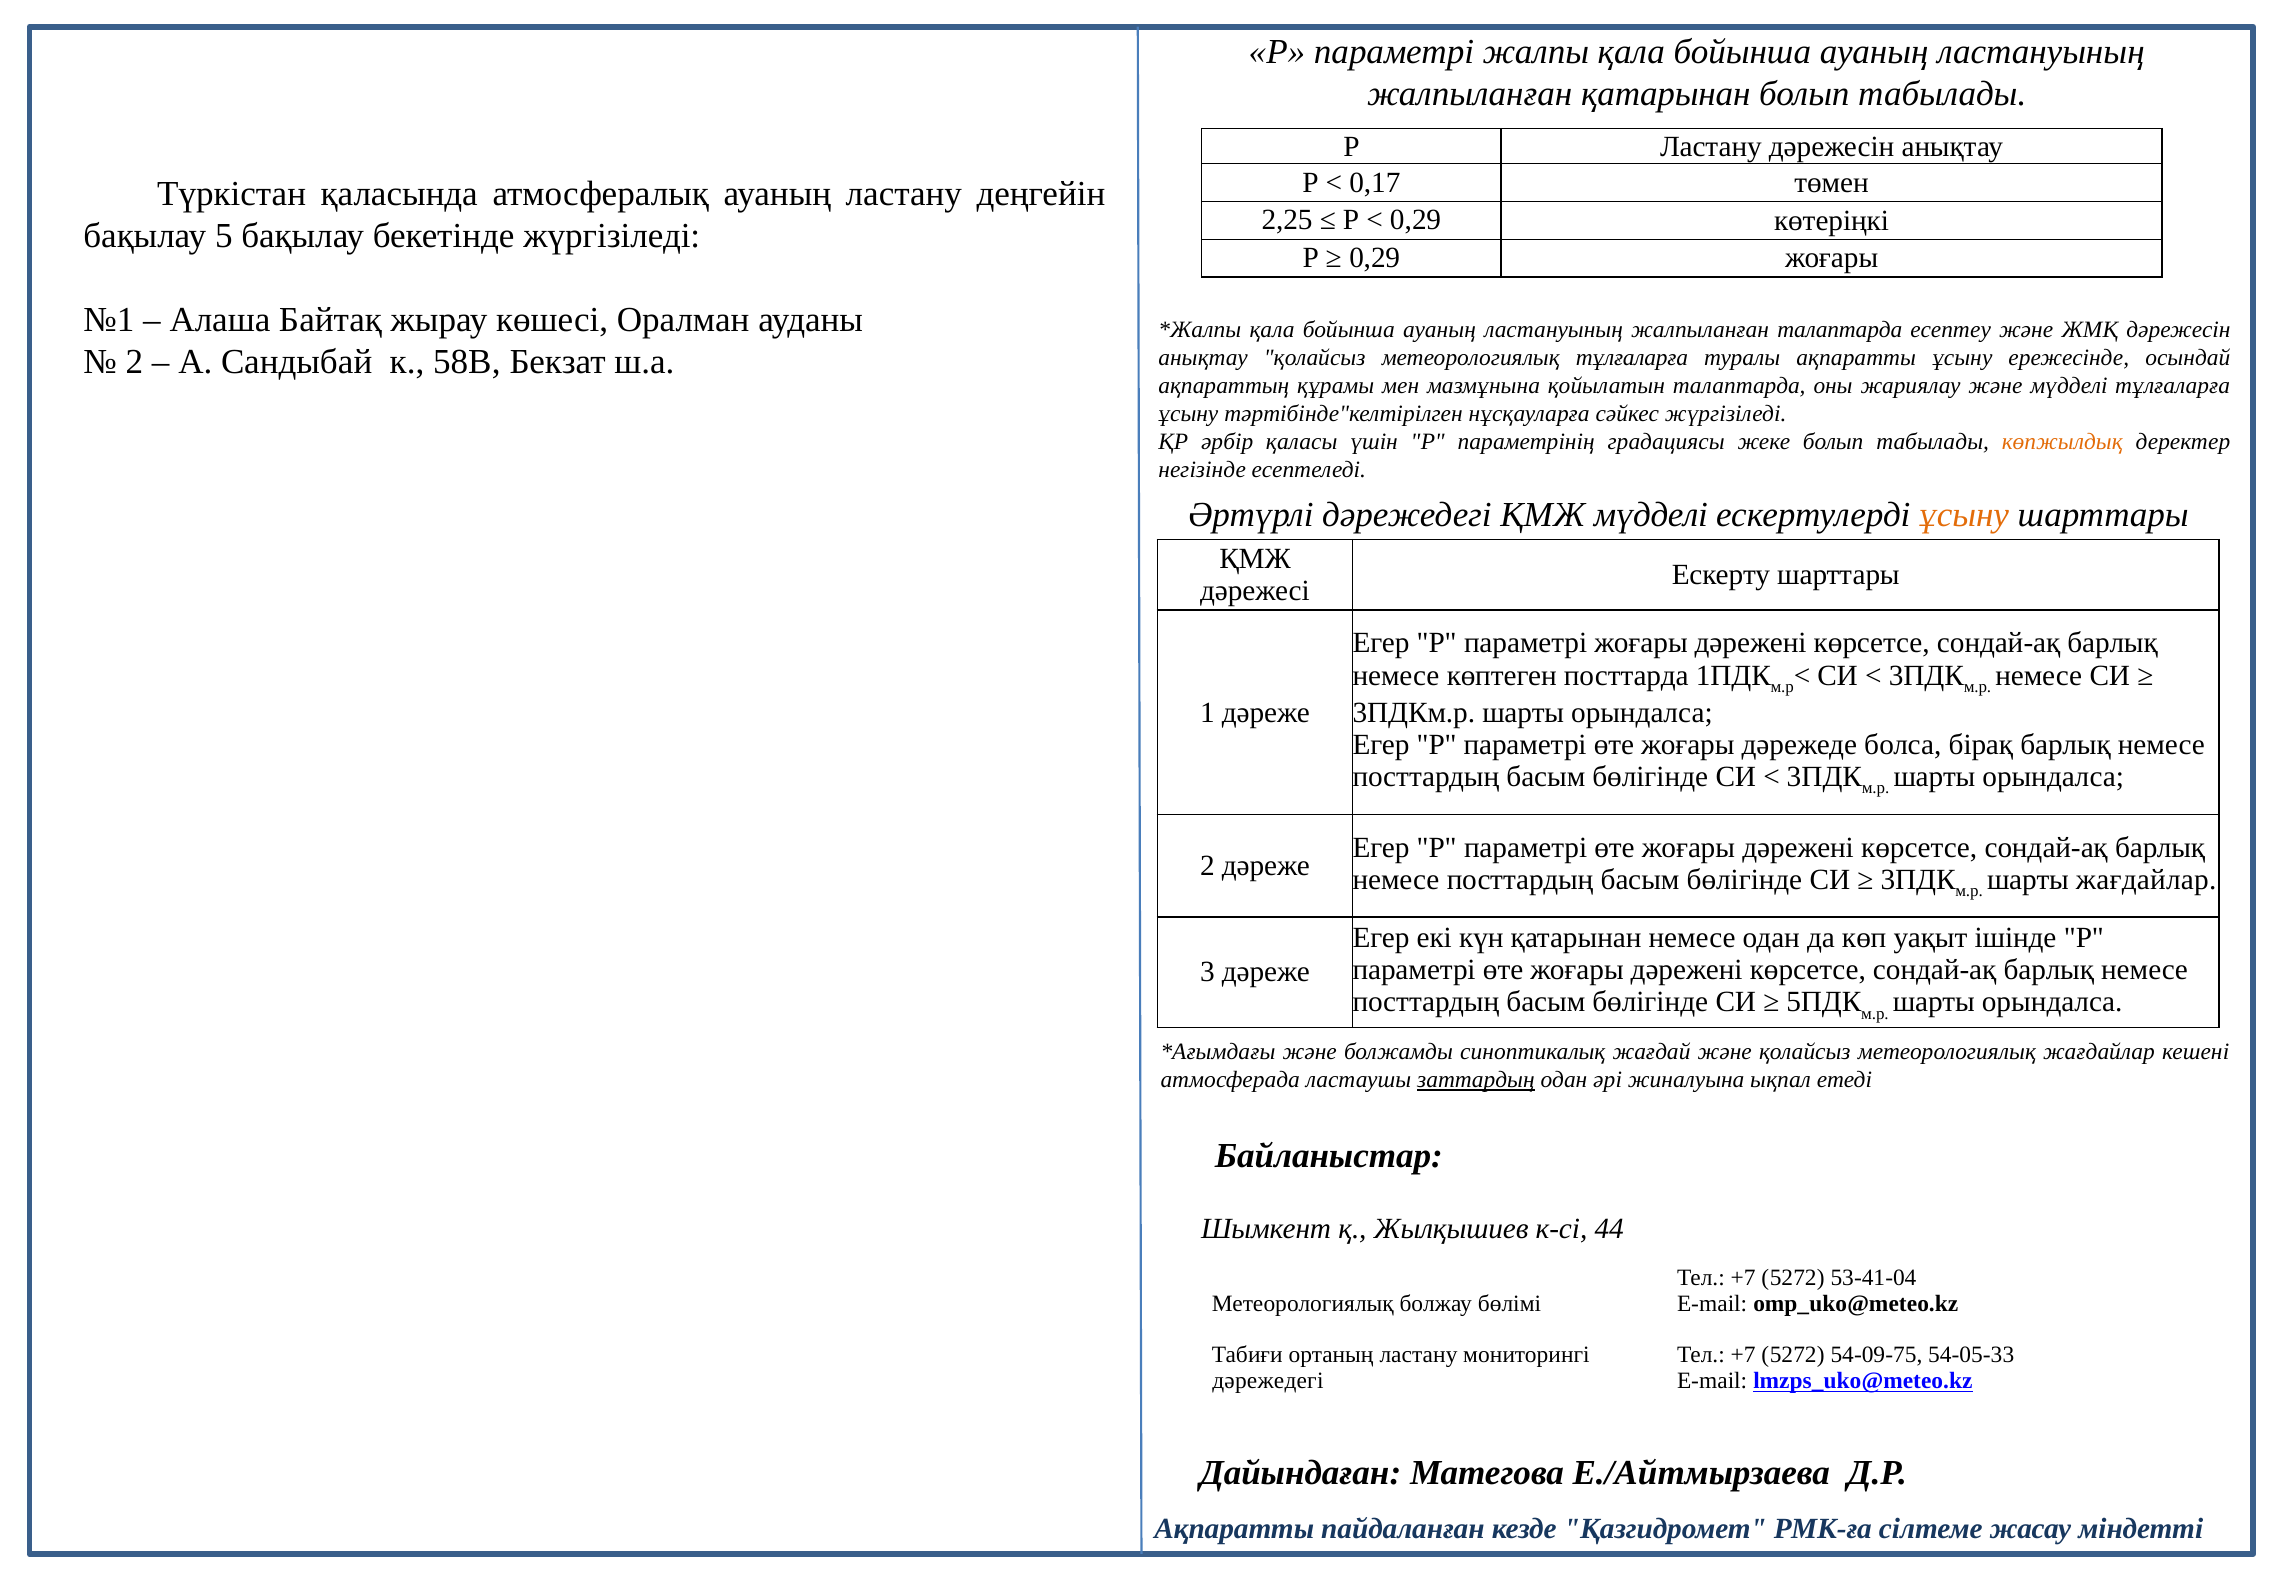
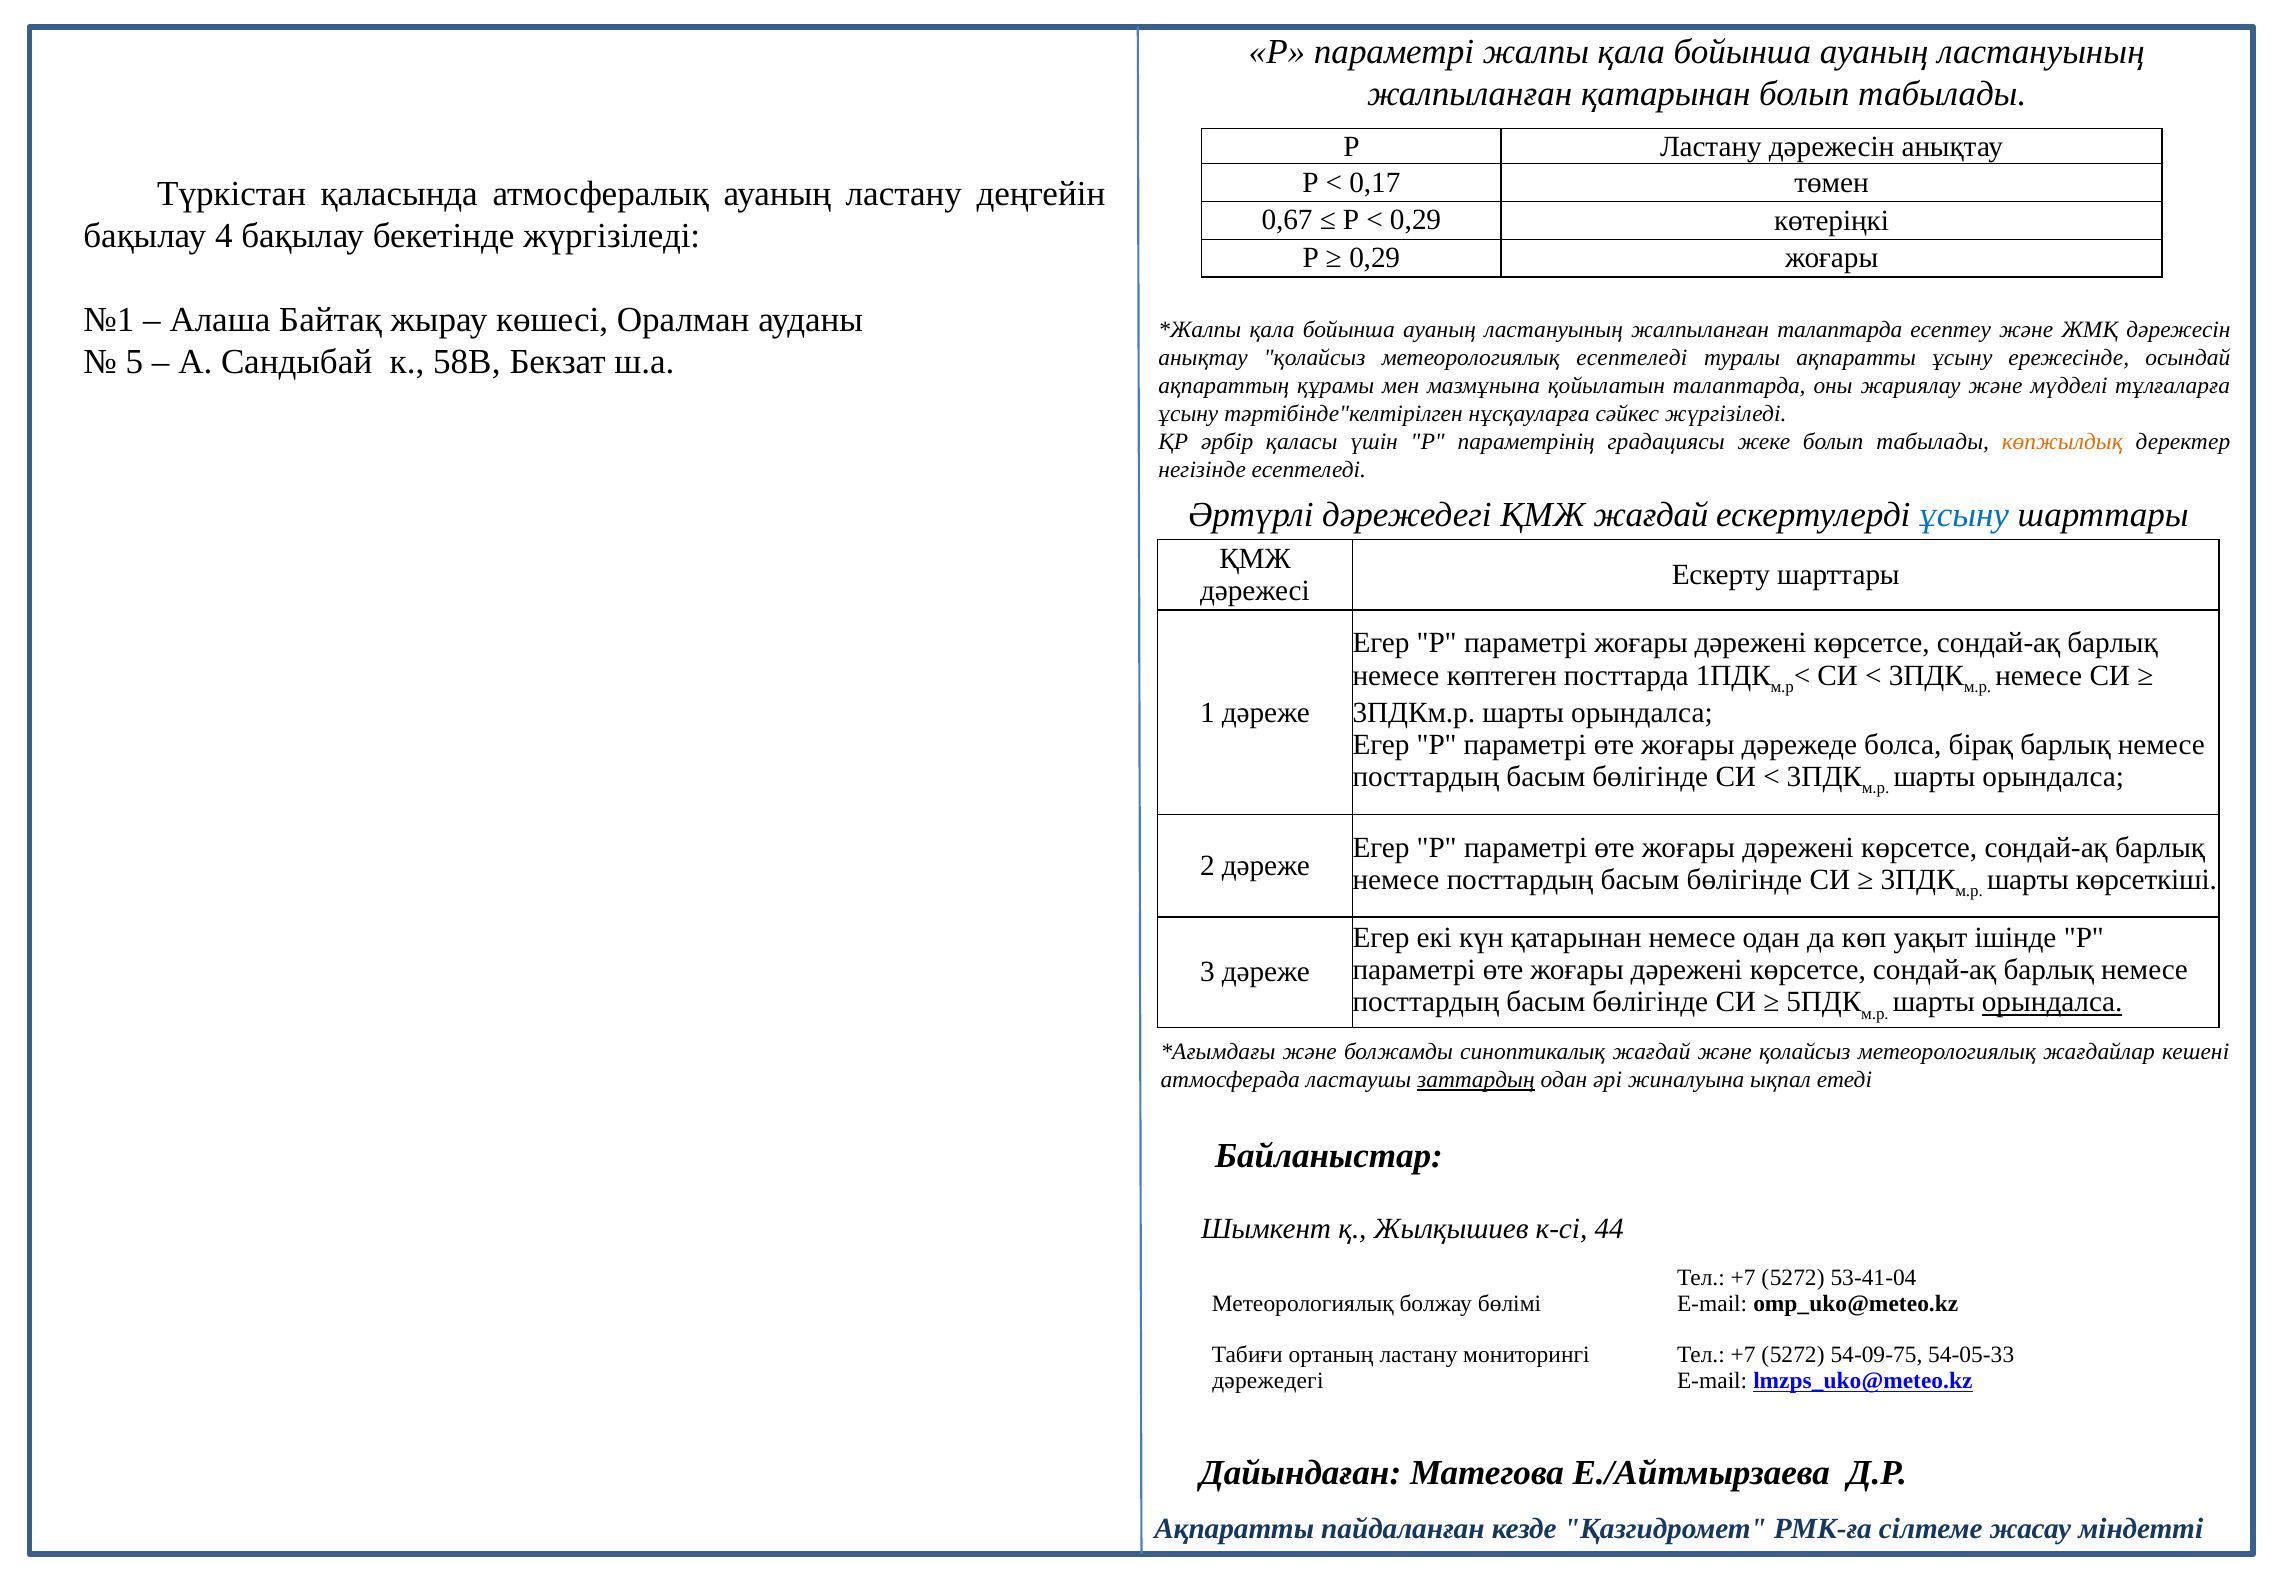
2,25: 2,25 -> 0,67
5: 5 -> 4
2 at (134, 362): 2 -> 5
метеорологиялық тұлғаларға: тұлғаларға -> есептеледі
ҚМЖ мүдделі: мүдделі -> жағдай
ұсыну at (1964, 515) colour: orange -> blue
шарты жағдайлар: жағдайлар -> көрсеткіші
орындалса at (2052, 1002) underline: none -> present
